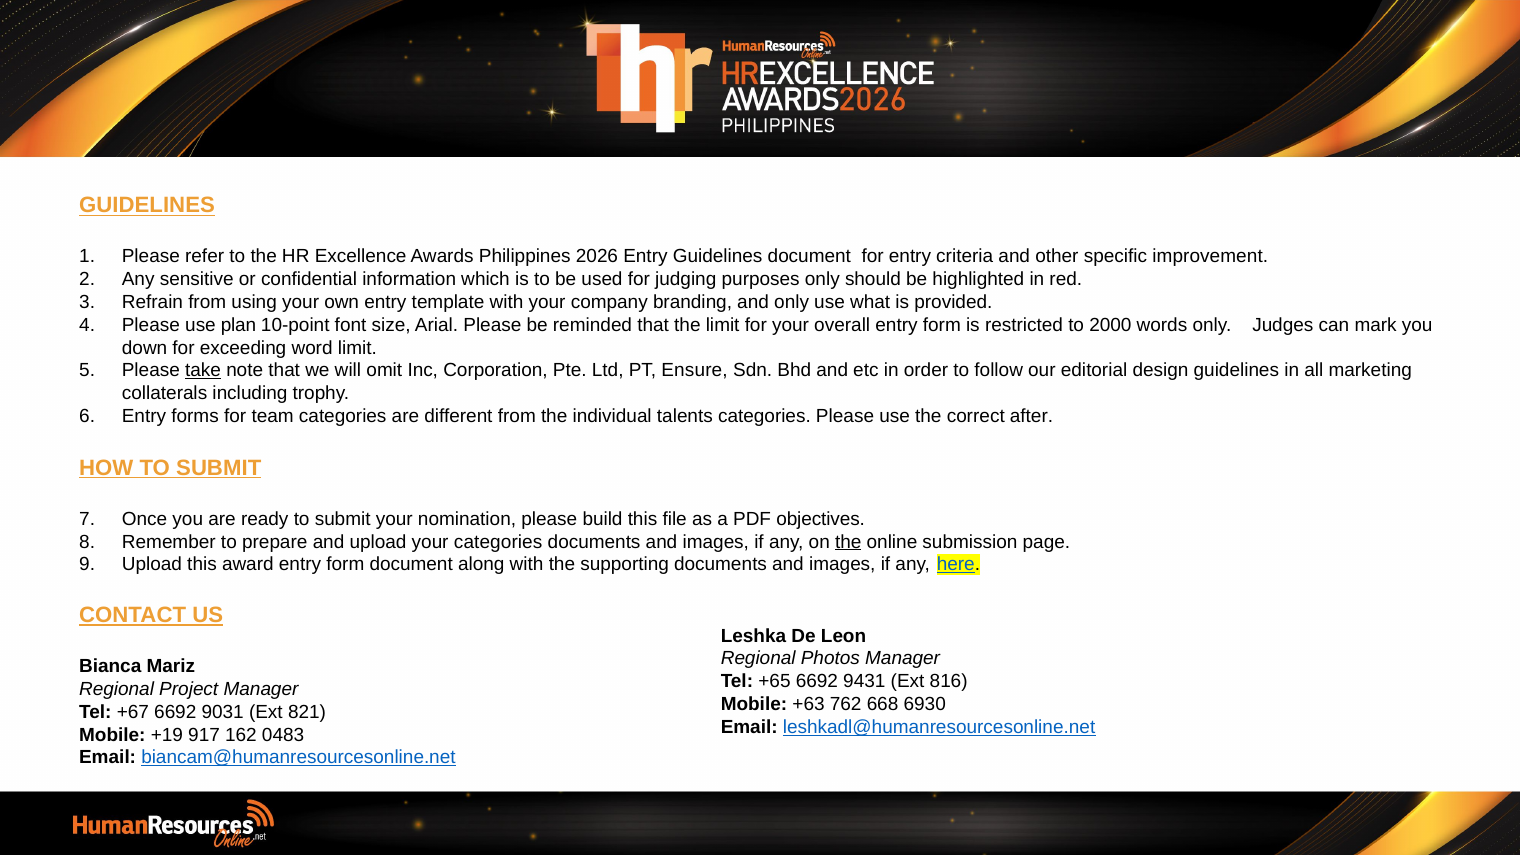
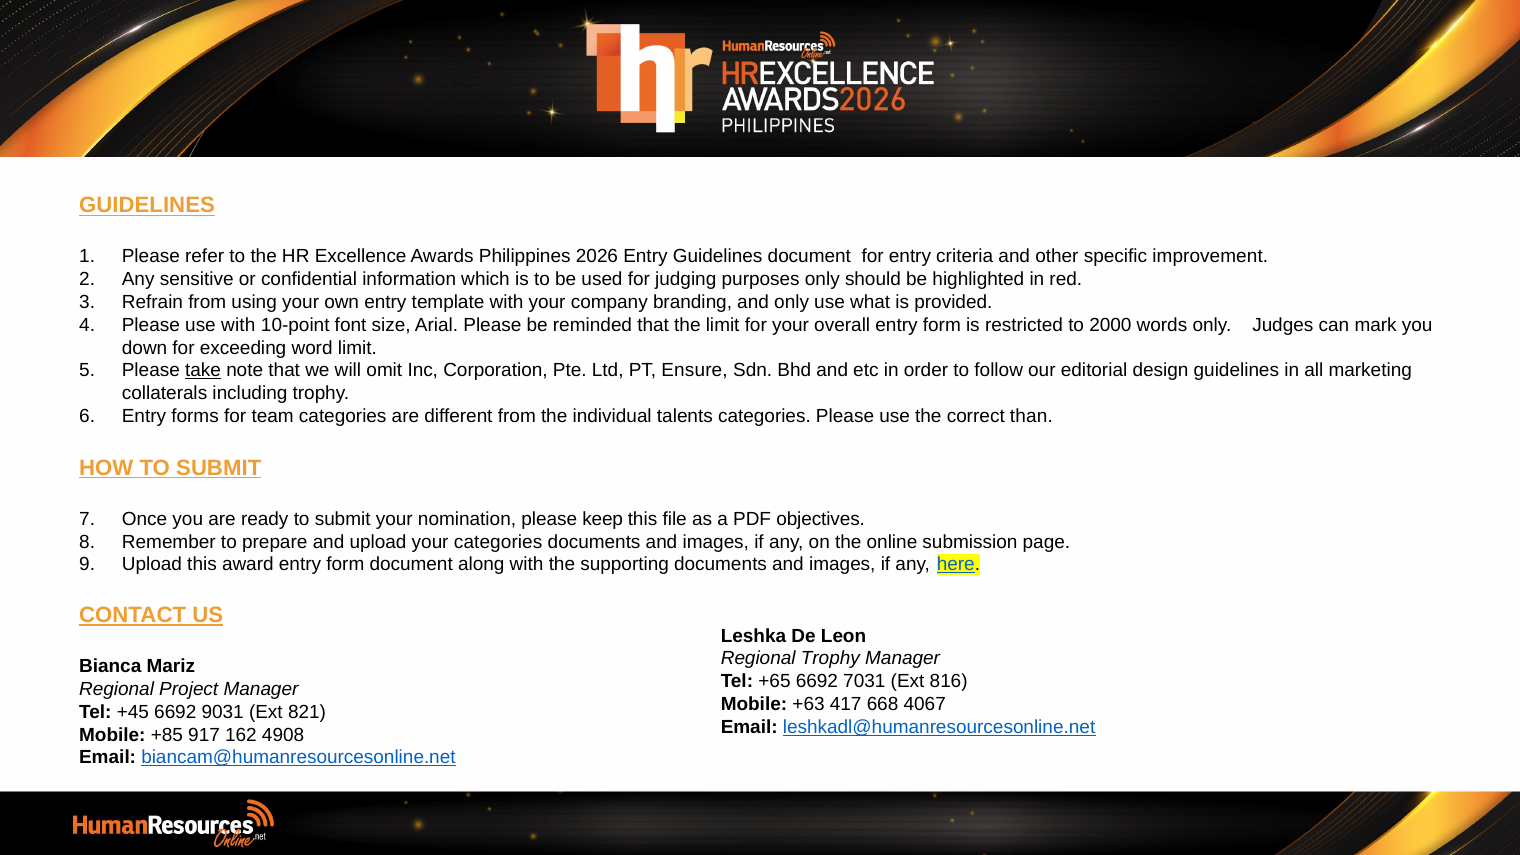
use plan: plan -> with
after: after -> than
build: build -> keep
the at (848, 542) underline: present -> none
Regional Photos: Photos -> Trophy
9431: 9431 -> 7031
762: 762 -> 417
6930: 6930 -> 4067
+67: +67 -> +45
+19: +19 -> +85
0483: 0483 -> 4908
